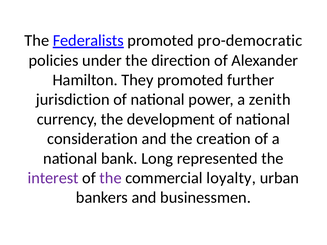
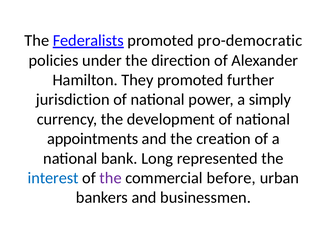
zenith: zenith -> simply
consideration: consideration -> appointments
interest colour: purple -> blue
loyalty: loyalty -> before
